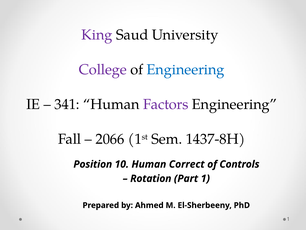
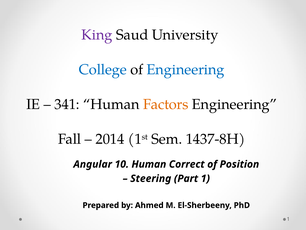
College colour: purple -> blue
Factors colour: purple -> orange
2066: 2066 -> 2014
Position: Position -> Angular
Controls: Controls -> Position
Rotation: Rotation -> Steering
